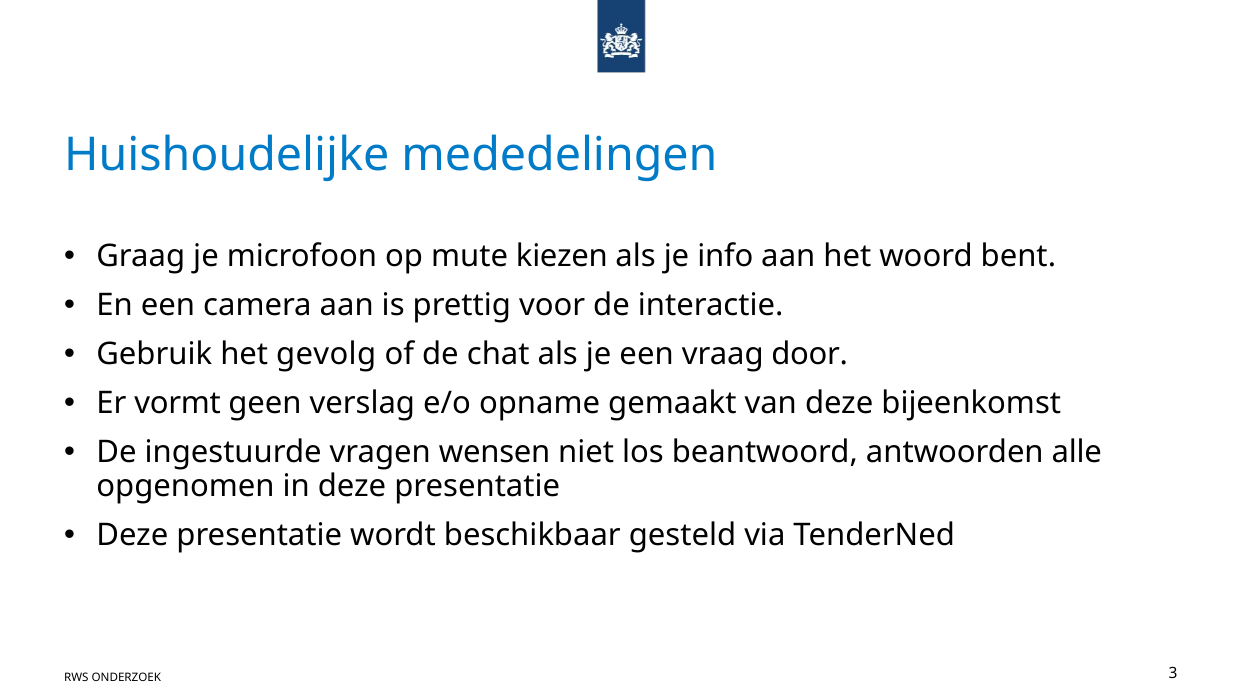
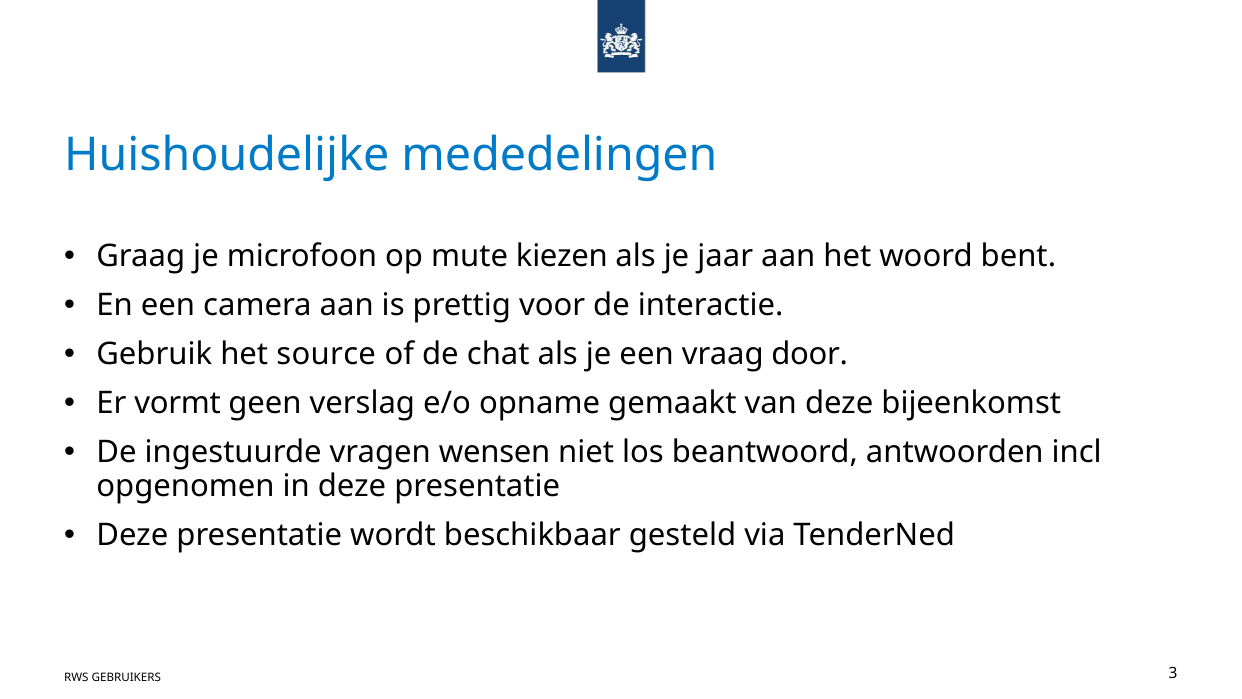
info: info -> jaar
gevolg: gevolg -> source
alle: alle -> incl
ONDERZOEK: ONDERZOEK -> GEBRUIKERS
